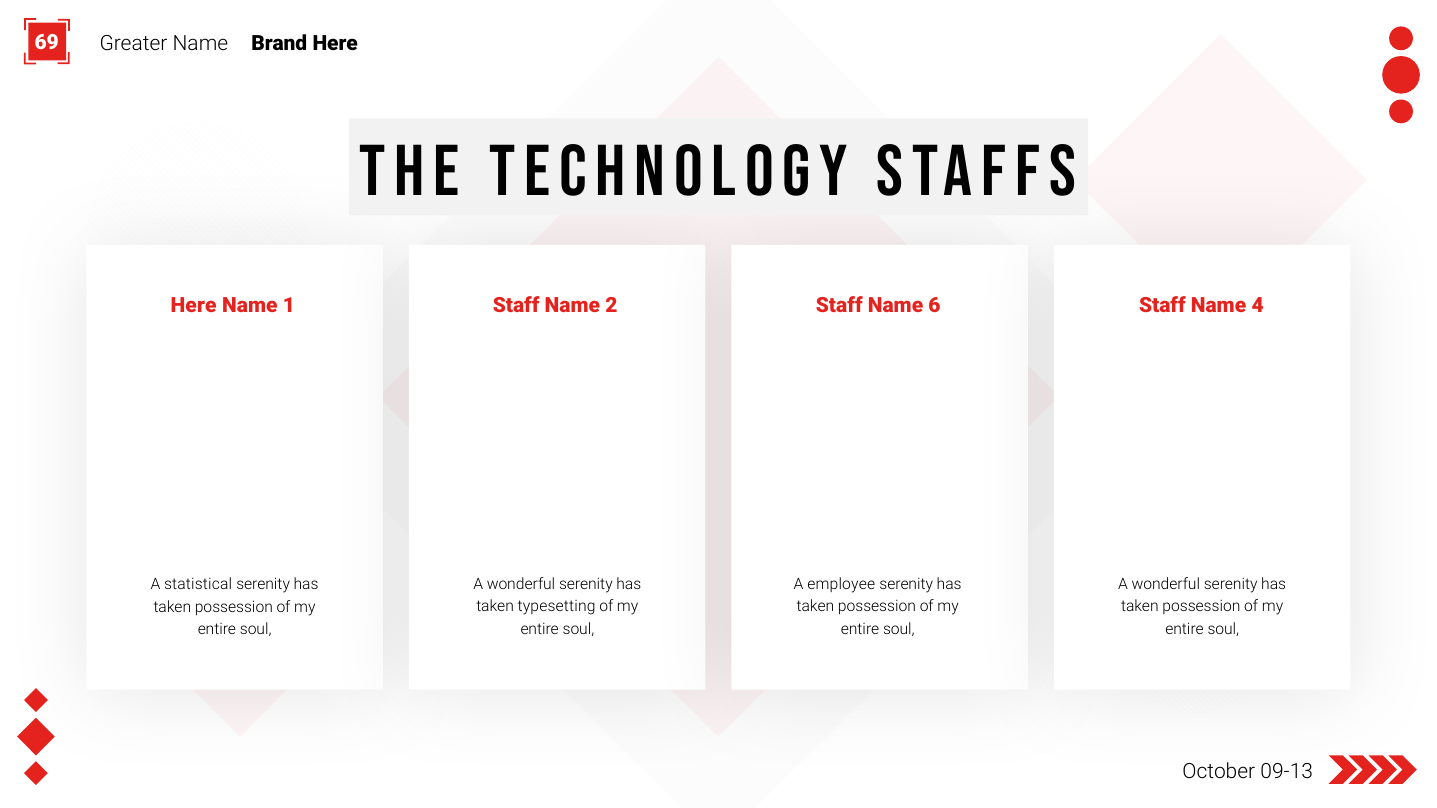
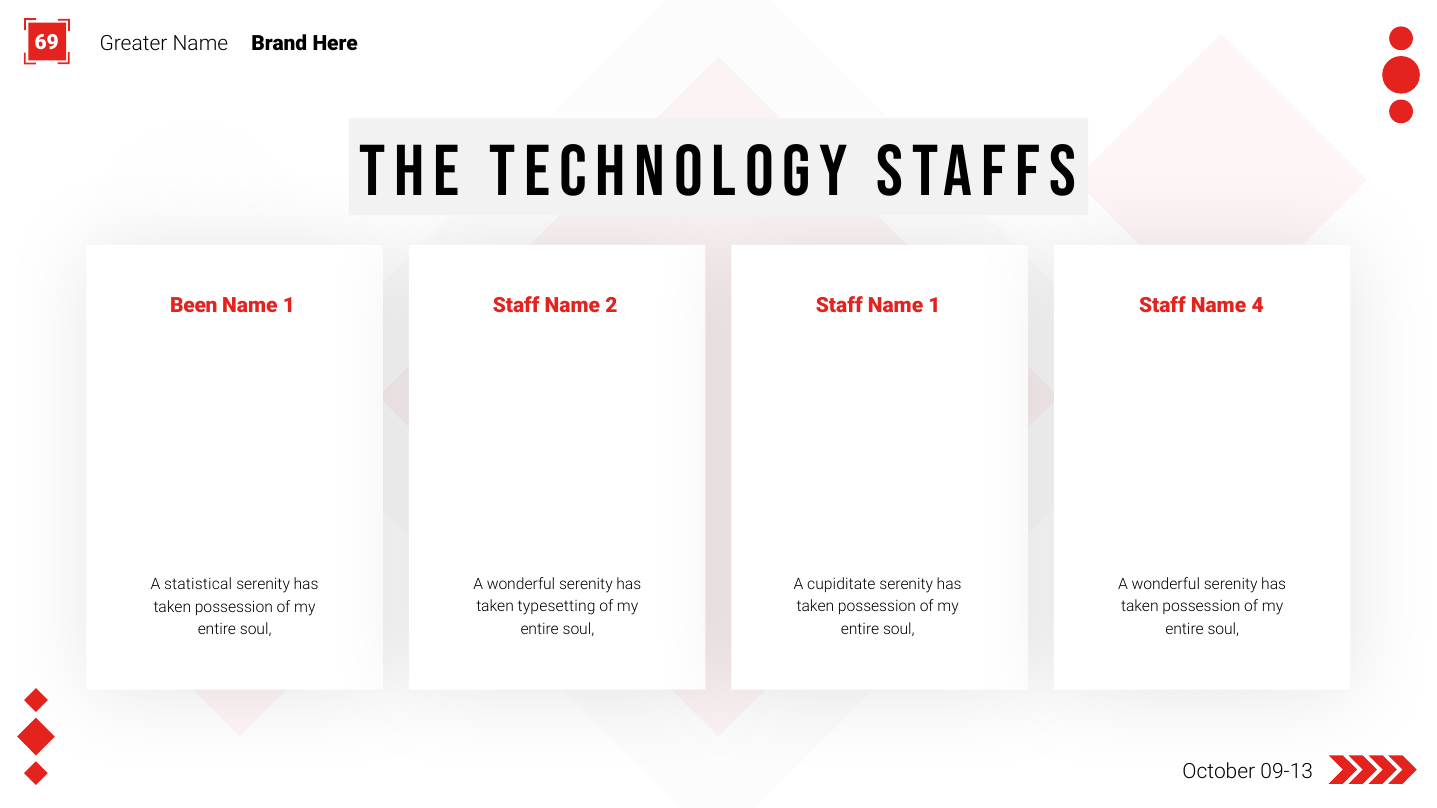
Staff Name 6: 6 -> 1
Here at (194, 306): Here -> Been
employee: employee -> cupiditate
